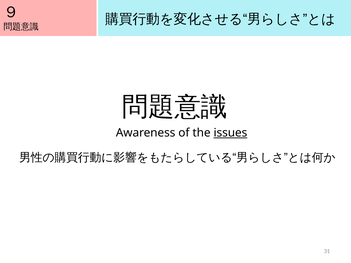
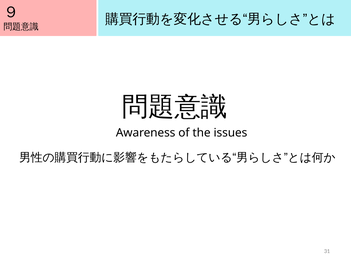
issues underline: present -> none
